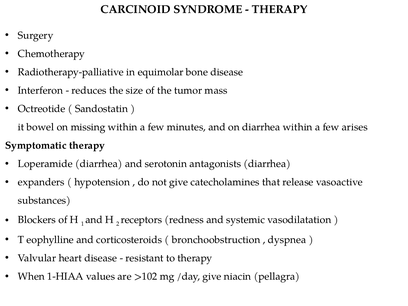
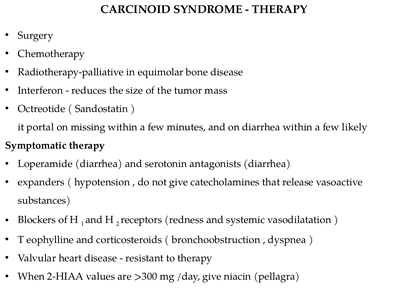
bowel: bowel -> portal
arises: arises -> likely
1-HIAA: 1-HIAA -> 2-HIAA
>102: >102 -> >300
